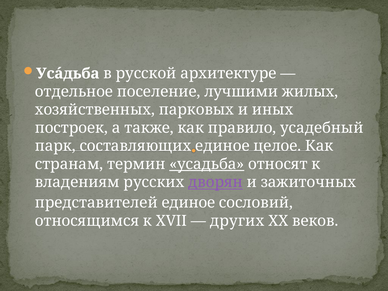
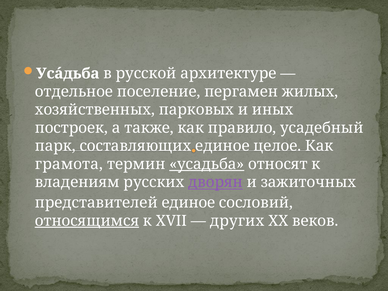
лучшими: лучшими -> пергамен
странам: странам -> грамота
относящимся underline: none -> present
